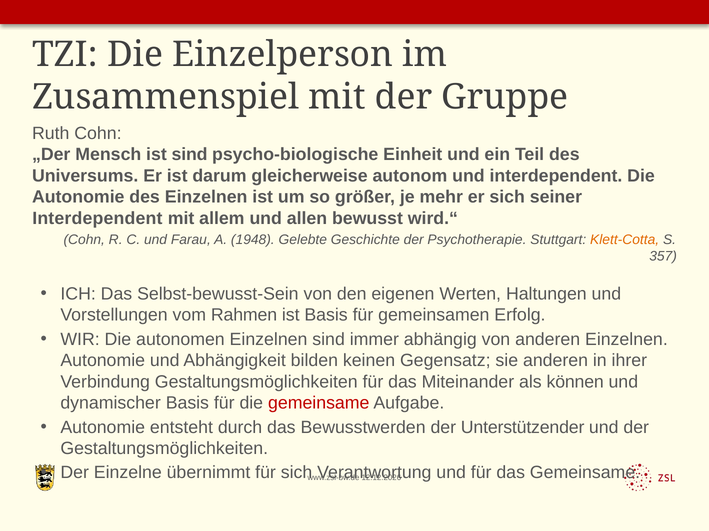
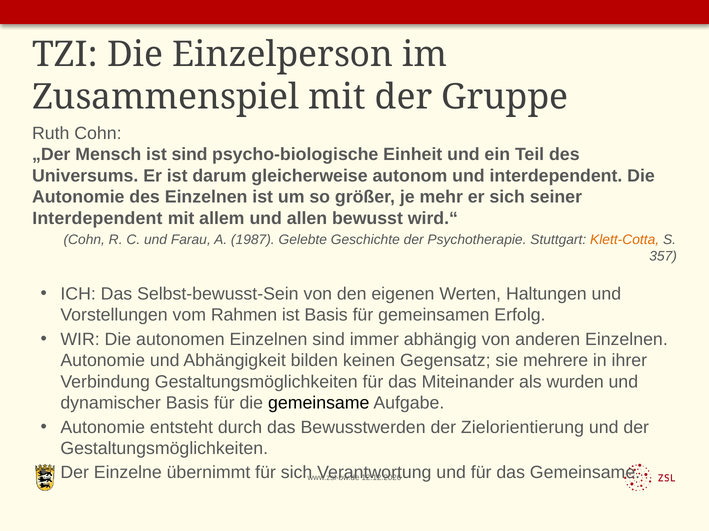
1948: 1948 -> 1987
sie anderen: anderen -> mehrere
können: können -> wurden
gemeinsame at (319, 404) colour: red -> black
Unterstützender: Unterstützender -> Zielorientierung
